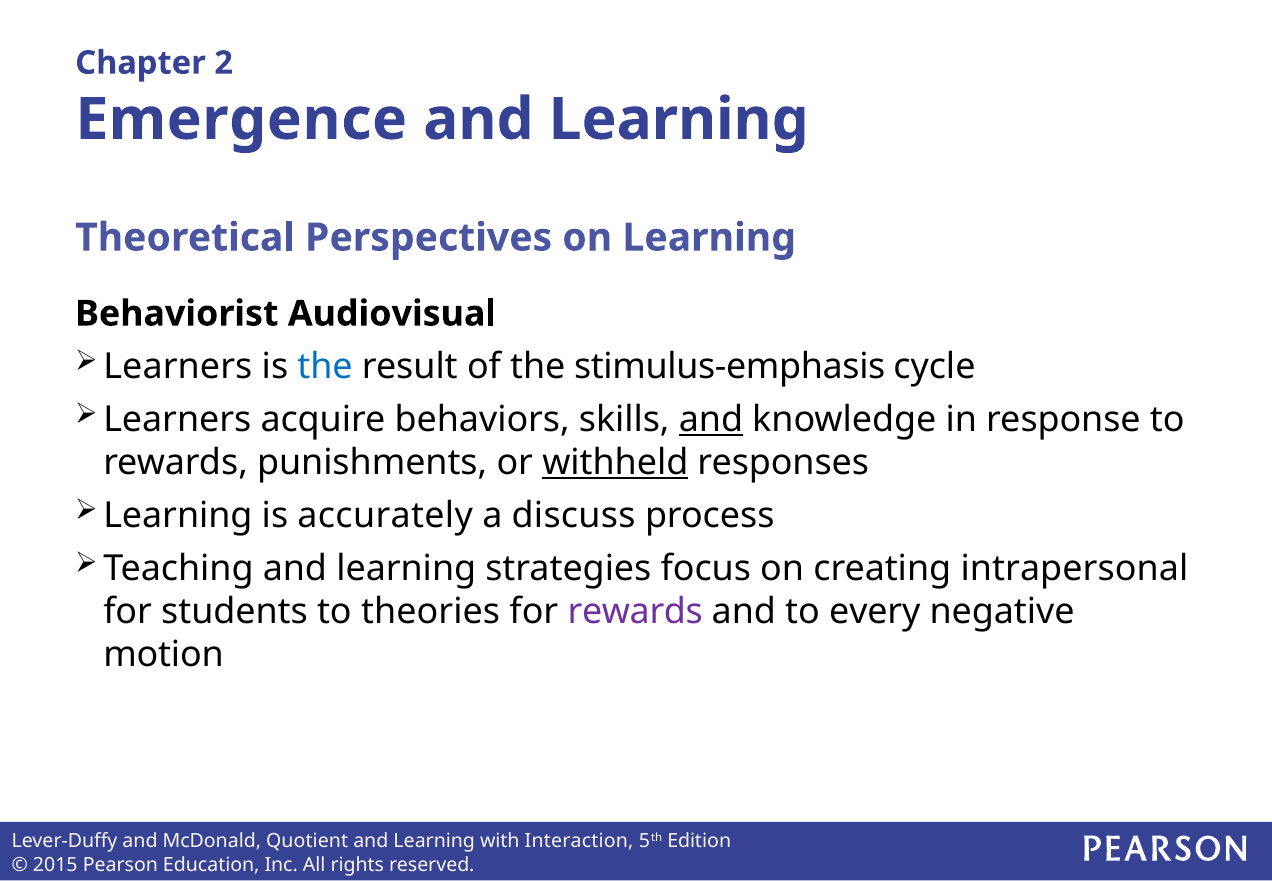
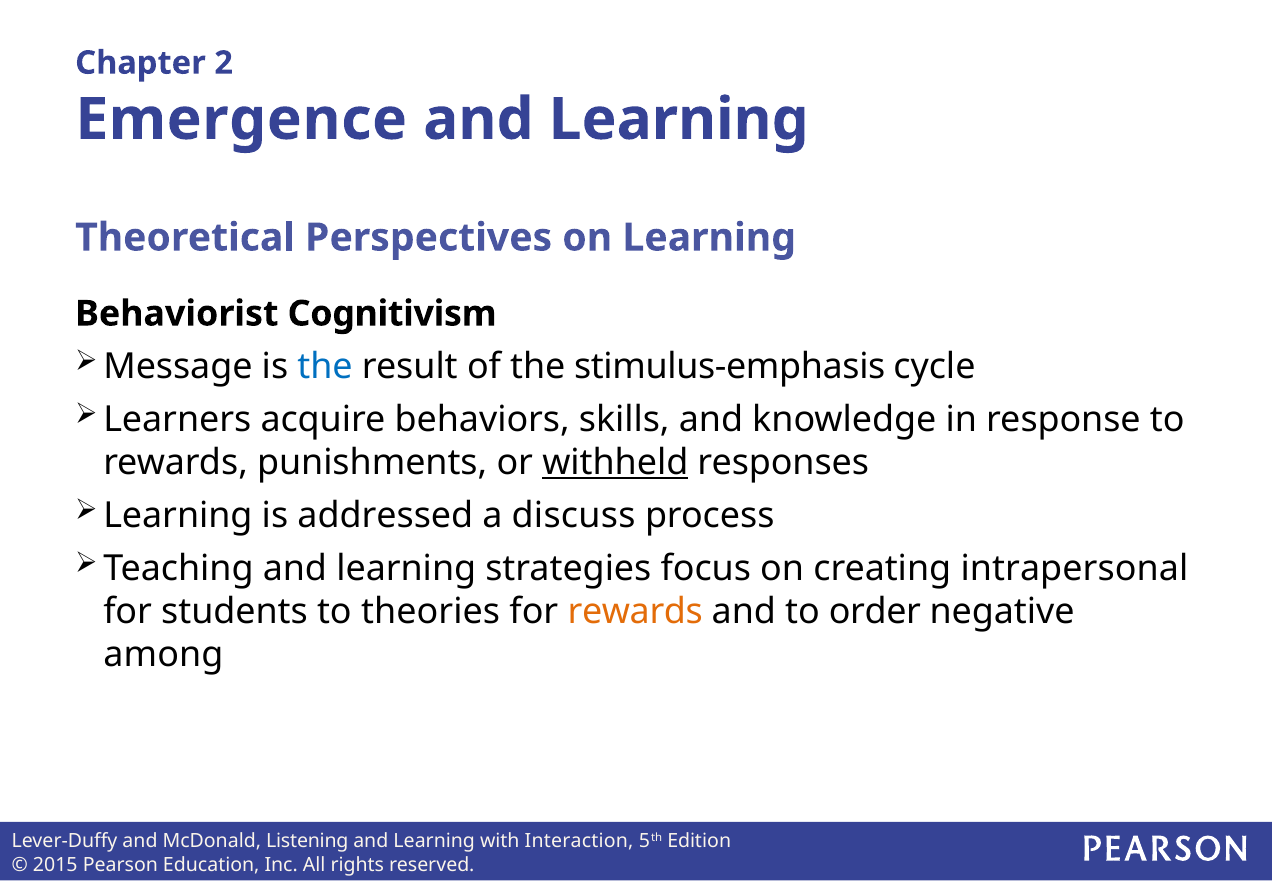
Audiovisual: Audiovisual -> Cognitivism
Learners at (178, 366): Learners -> Message
and at (711, 419) underline: present -> none
accurately: accurately -> addressed
rewards at (635, 611) colour: purple -> orange
every: every -> order
motion: motion -> among
Quotient: Quotient -> Listening
